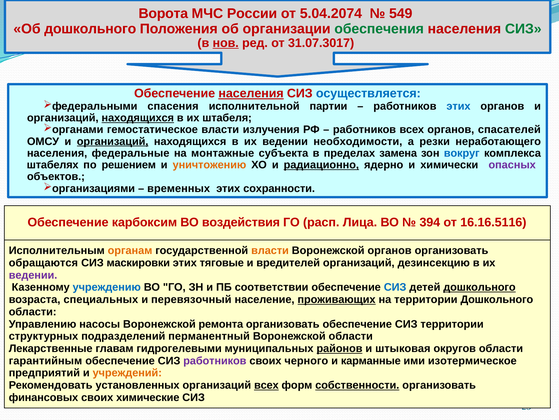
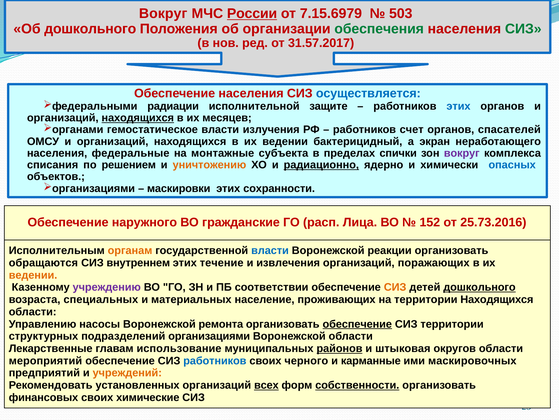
Ворота at (163, 14): Ворота -> Вокруг
России underline: none -> present
5.04.2074: 5.04.2074 -> 7.15.6979
549: 549 -> 503
нов underline: present -> none
31.07.3017: 31.07.3017 -> 31.57.2017
населения at (251, 93) underline: present -> none
спасения: спасения -> радиации
партии: партии -> защите
штабеля: штабеля -> месяцев
работников всех: всех -> счет
организаций at (113, 141) underline: present -> none
необходимости: необходимости -> бактерицидный
резки: резки -> экран
замена: замена -> спички
вокруг at (462, 153) colour: blue -> purple
штабелях: штабелях -> списания
опасных colour: purple -> blue
временных: временных -> маскировки
карбоксим: карбоксим -> наружного
воздействия: воздействия -> гражданские
394: 394 -> 152
16.16.5116: 16.16.5116 -> 25.73.2016
власти at (270, 250) colour: orange -> blue
Воронежской органов: органов -> реакции
маскировки: маскировки -> внутреннем
тяговые: тяговые -> течение
вредителей: вредителей -> извлечения
дезинсекцию: дезинсекцию -> поражающих
ведении at (33, 275) colour: purple -> orange
учреждению colour: blue -> purple
СИЗ at (395, 287) colour: blue -> orange
перевязочный: перевязочный -> материальных
проживающих underline: present -> none
территории Дошкольного: Дошкольного -> Находящихся
обеспечение at (357, 324) underline: none -> present
перманентный: перманентный -> организациями
гидрогелевыми: гидрогелевыми -> использование
гарантийным: гарантийным -> мероприятий
работников at (215, 360) colour: purple -> blue
изотермическое: изотермическое -> маскировочных
